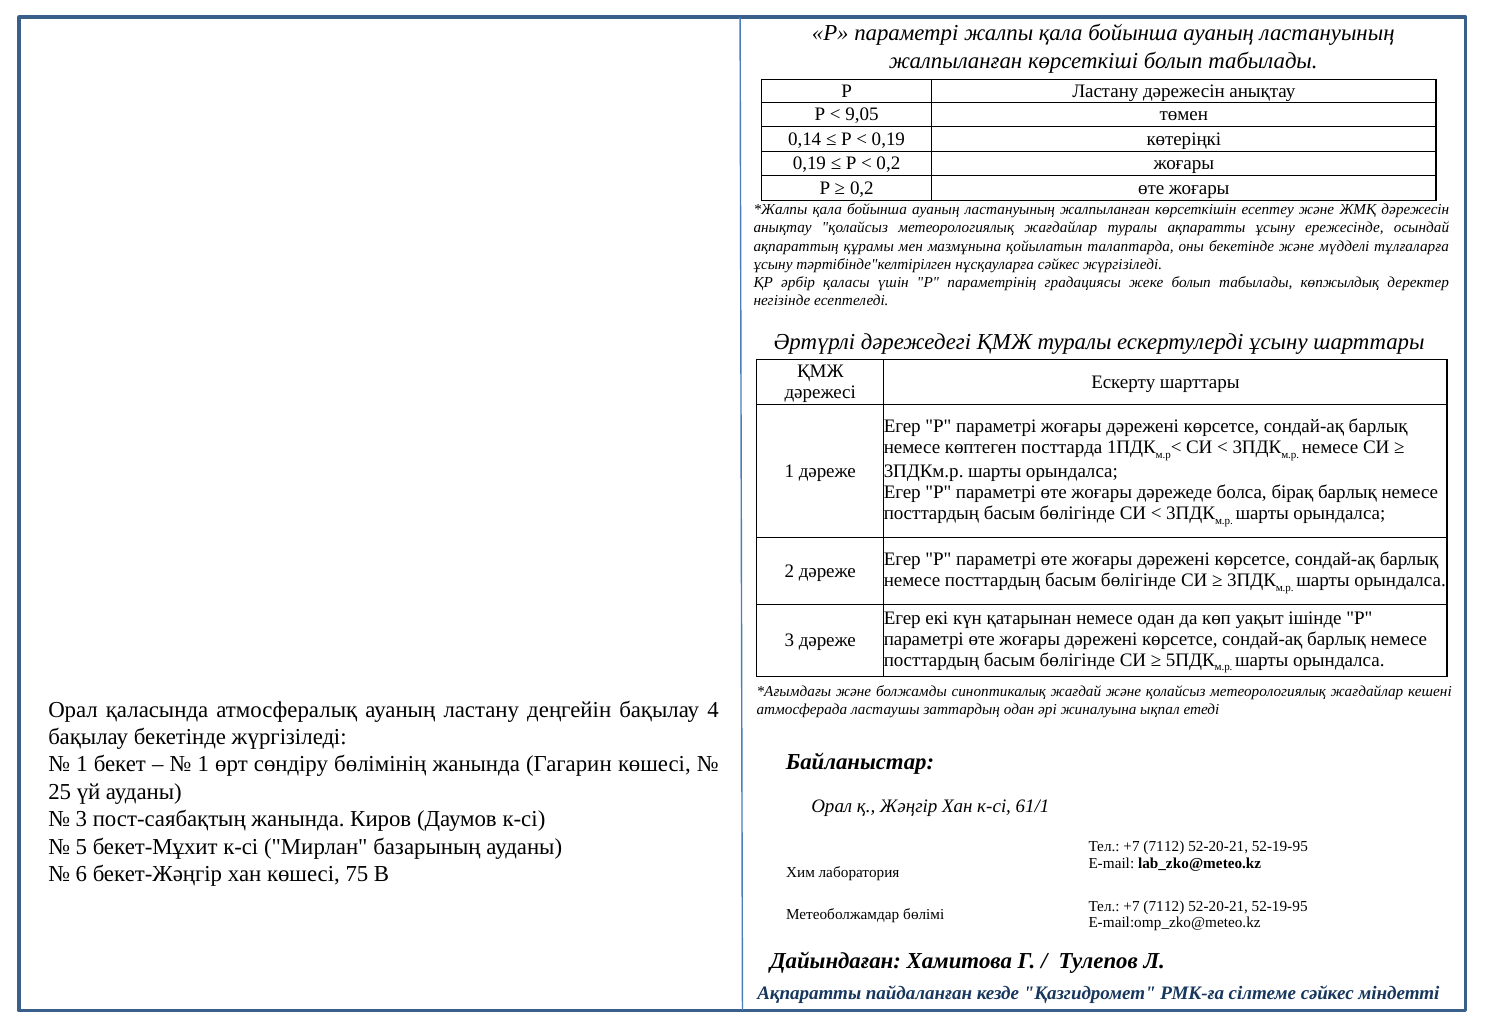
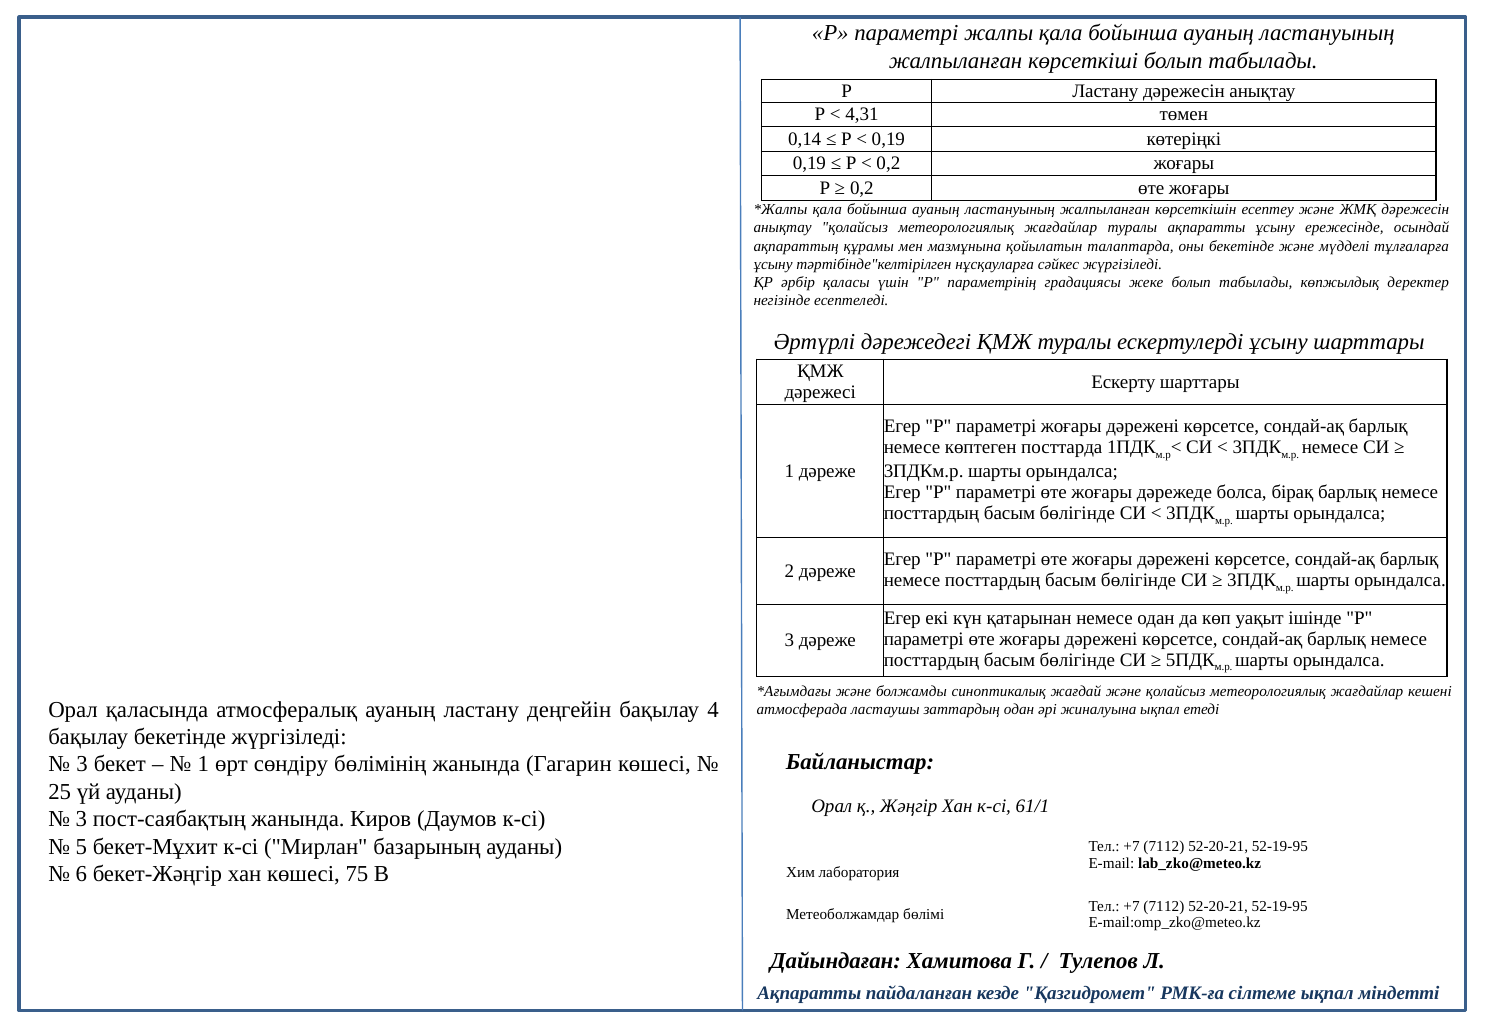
9,05: 9,05 -> 4,31
1 at (82, 765): 1 -> 3
сілтеме сәйкес: сәйкес -> ықпал
